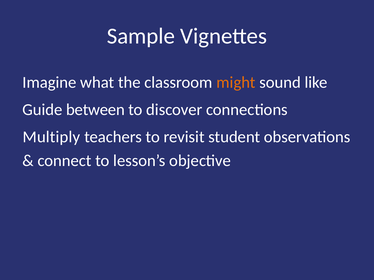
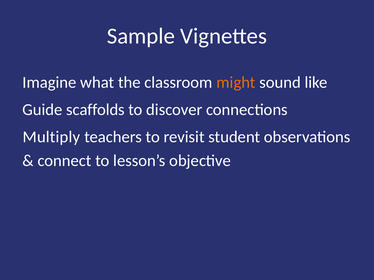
between: between -> scaffolds
